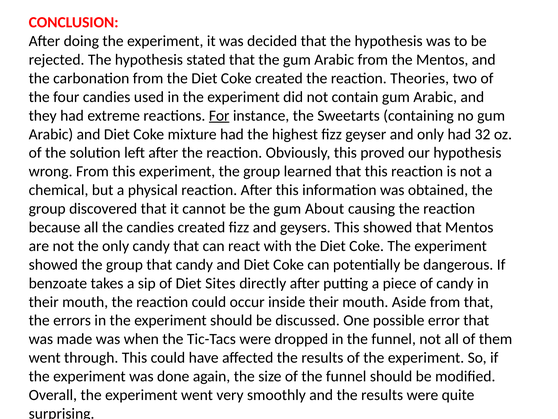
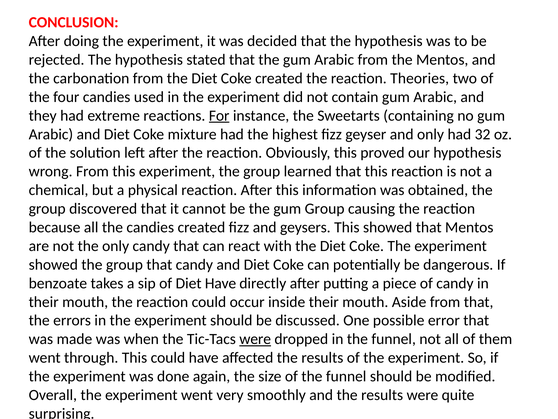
gum About: About -> Group
Diet Sites: Sites -> Have
were at (255, 339) underline: none -> present
